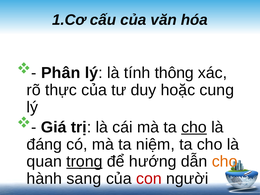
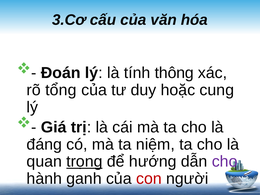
1.Cơ: 1.Cơ -> 3.Cơ
Phân: Phân -> Đoán
thực: thực -> tổng
cho at (194, 127) underline: present -> none
cho at (225, 162) colour: orange -> purple
sang: sang -> ganh
